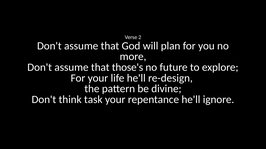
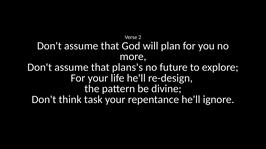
those's: those's -> plans's
